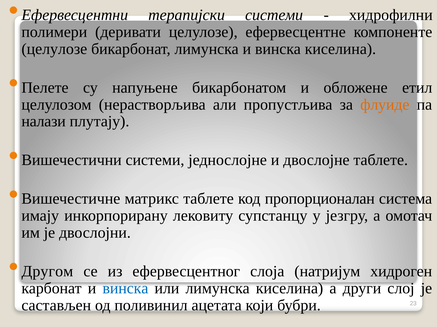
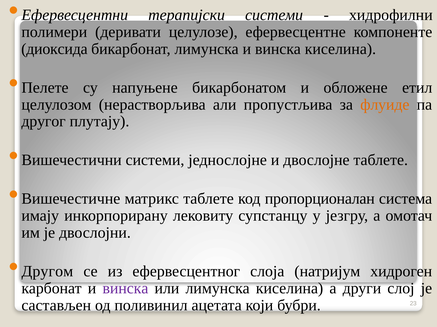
целулозе at (54, 49): целулозе -> диоксида
налази: налази -> другог
винска at (125, 289) colour: blue -> purple
